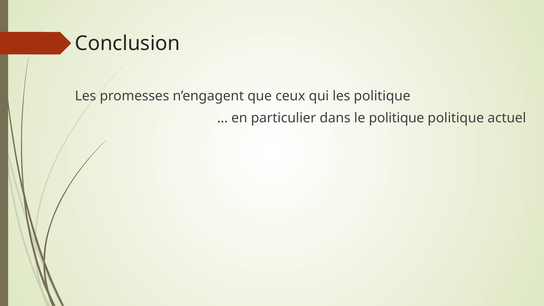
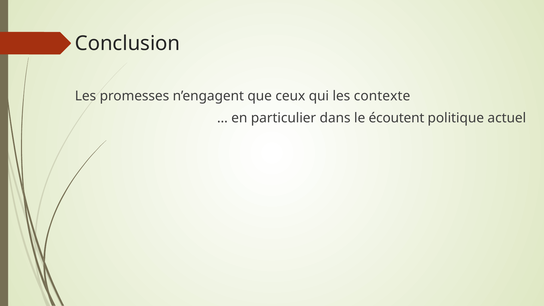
les politique: politique -> contexte
le politique: politique -> écoutent
